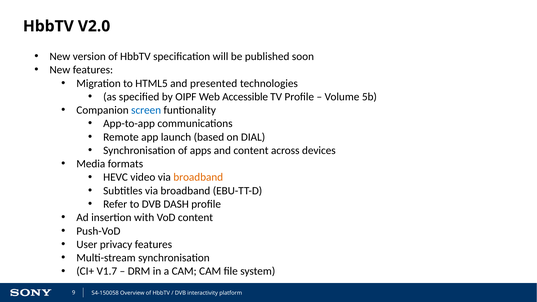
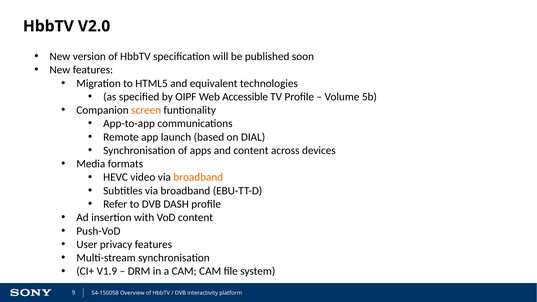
presented: presented -> equivalent
screen colour: blue -> orange
V1.7: V1.7 -> V1.9
